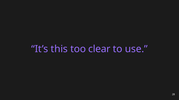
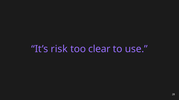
this: this -> risk
